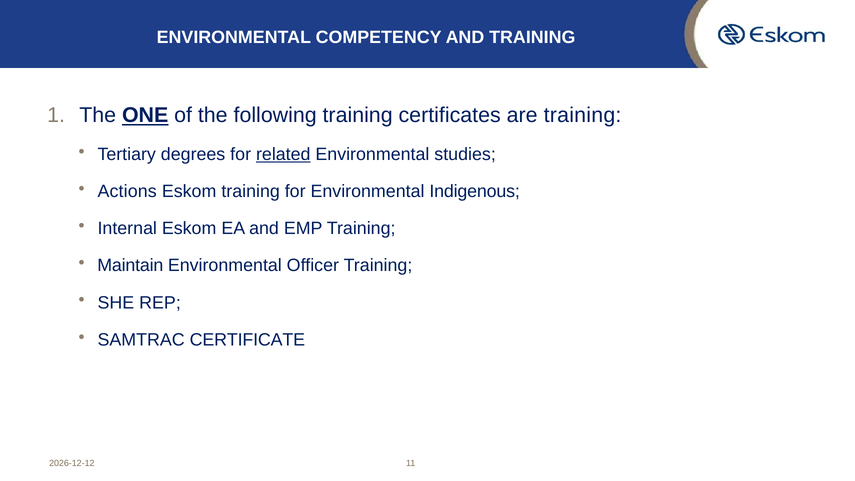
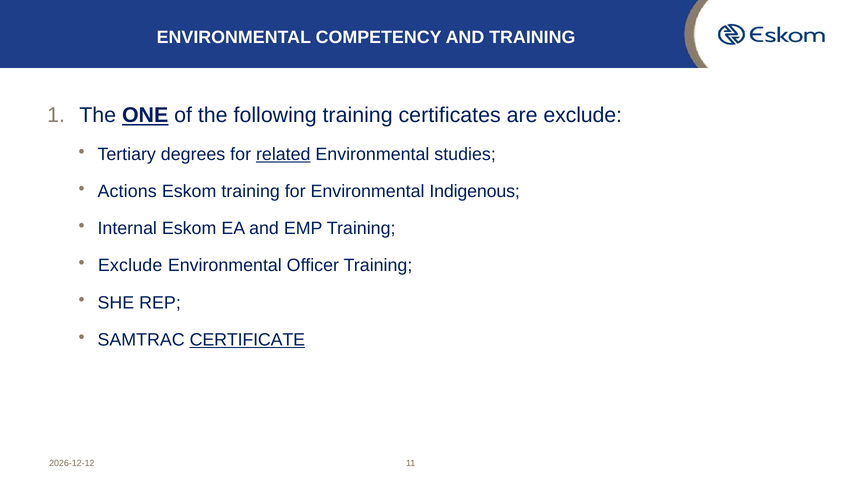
are training: training -> exclude
Maintain at (130, 266): Maintain -> Exclude
CERTIFICATE underline: none -> present
